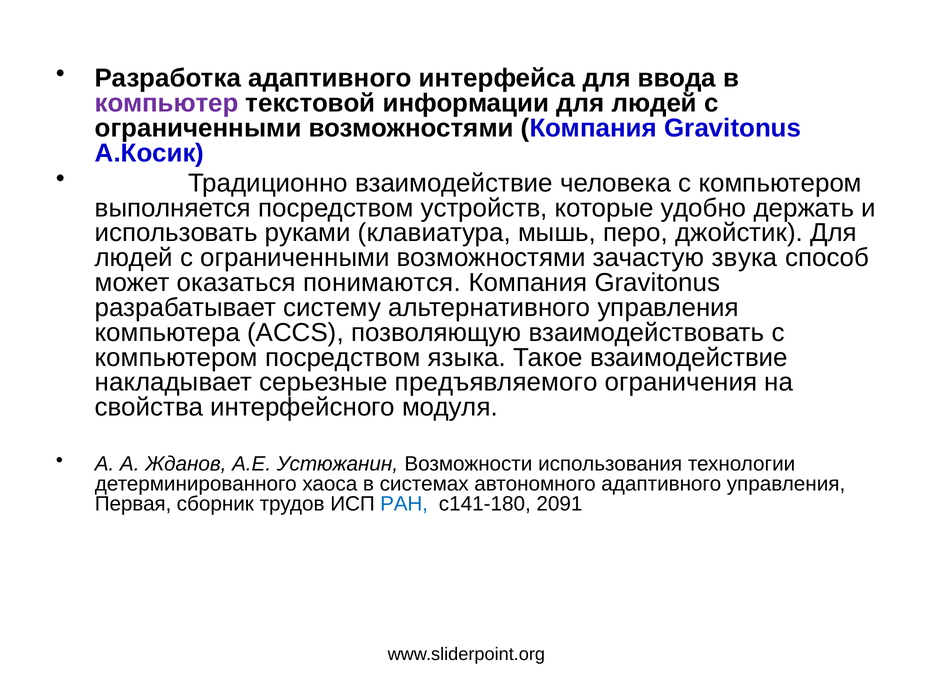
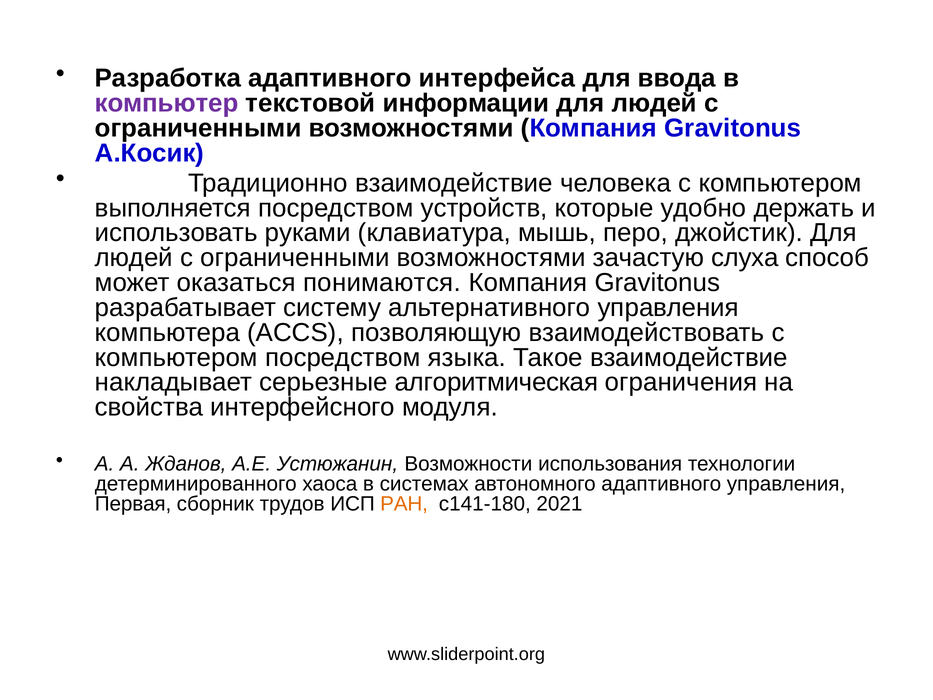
звука: звука -> слуха
предъявляемого: предъявляемого -> алгоритмическая
РАН colour: blue -> orange
2091: 2091 -> 2021
